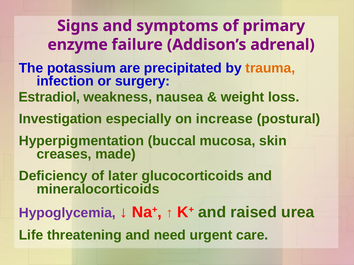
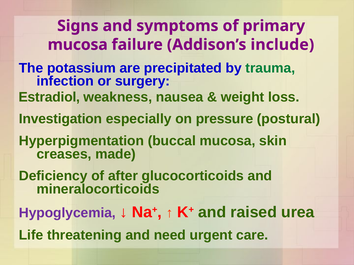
enzyme at (78, 45): enzyme -> mucosa
adrenal: adrenal -> include
trauma colour: orange -> green
increase: increase -> pressure
later: later -> after
